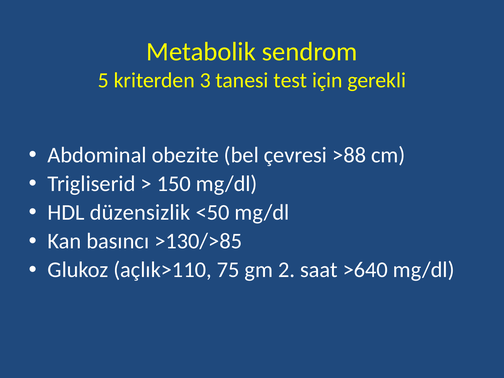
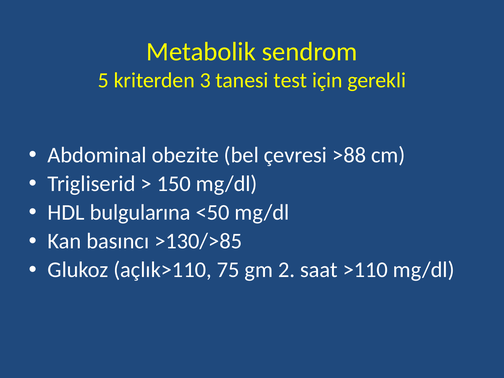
düzensizlik: düzensizlik -> bulgularına
>640: >640 -> >110
